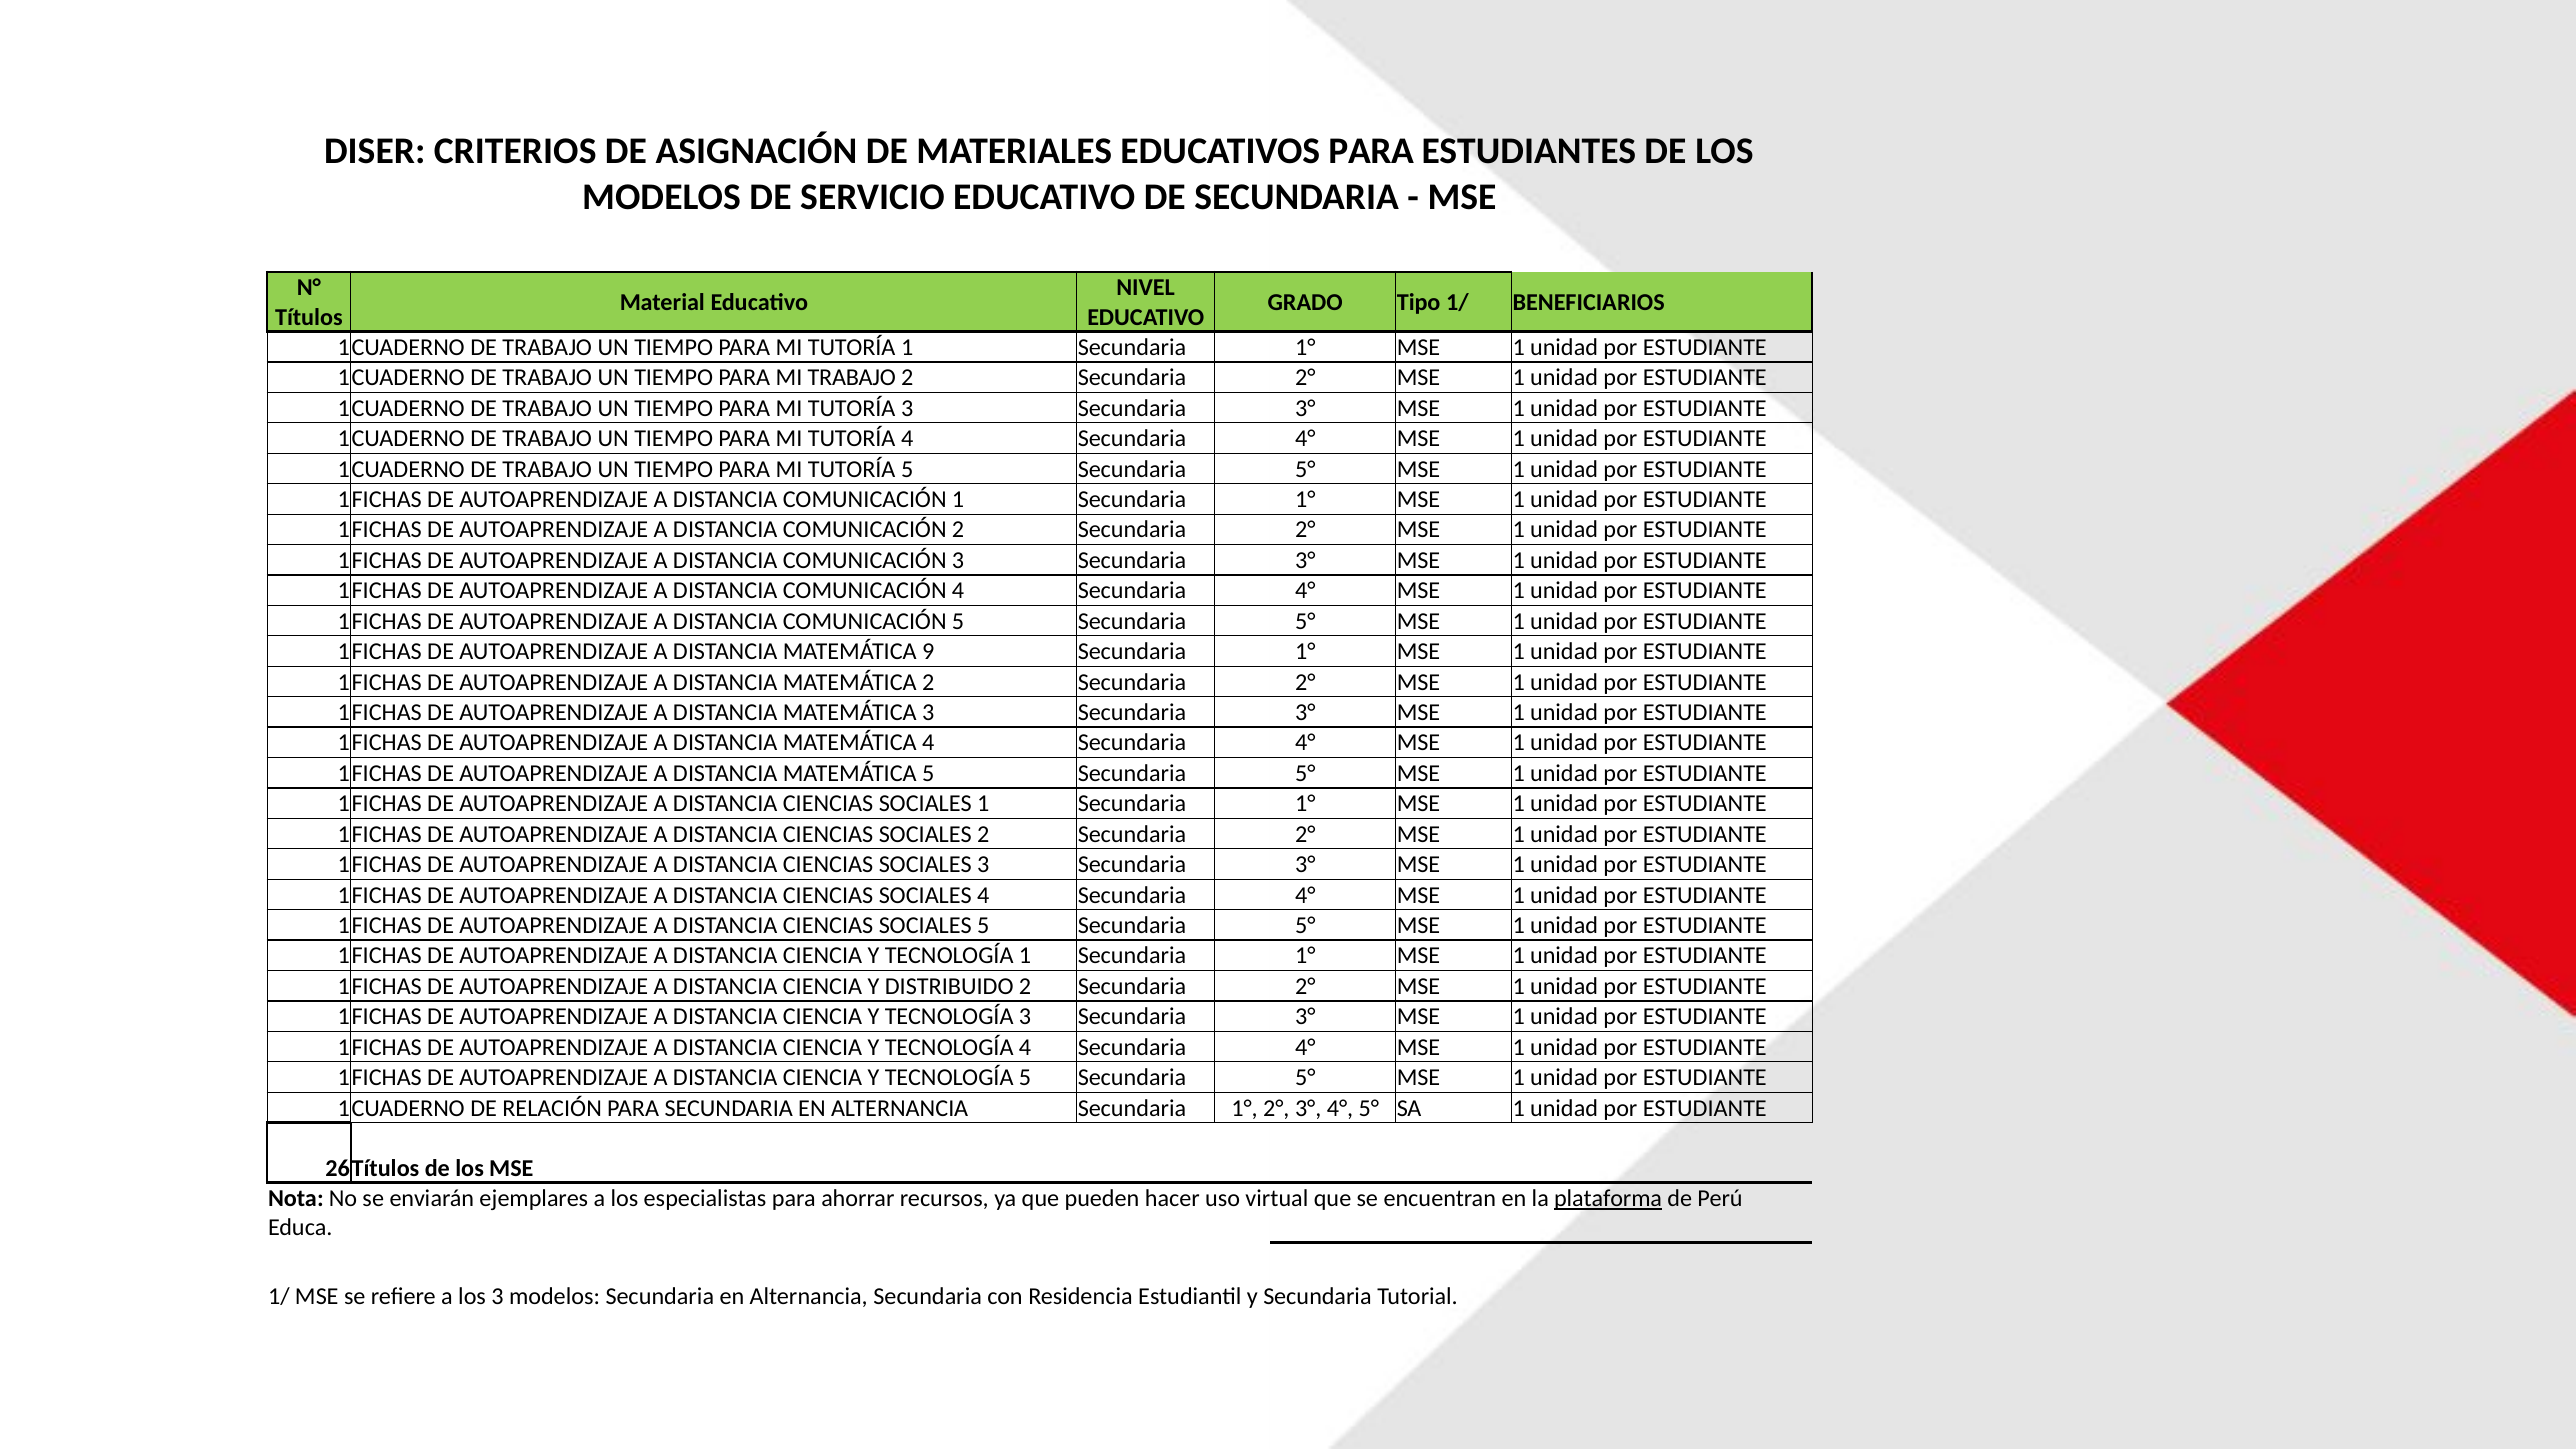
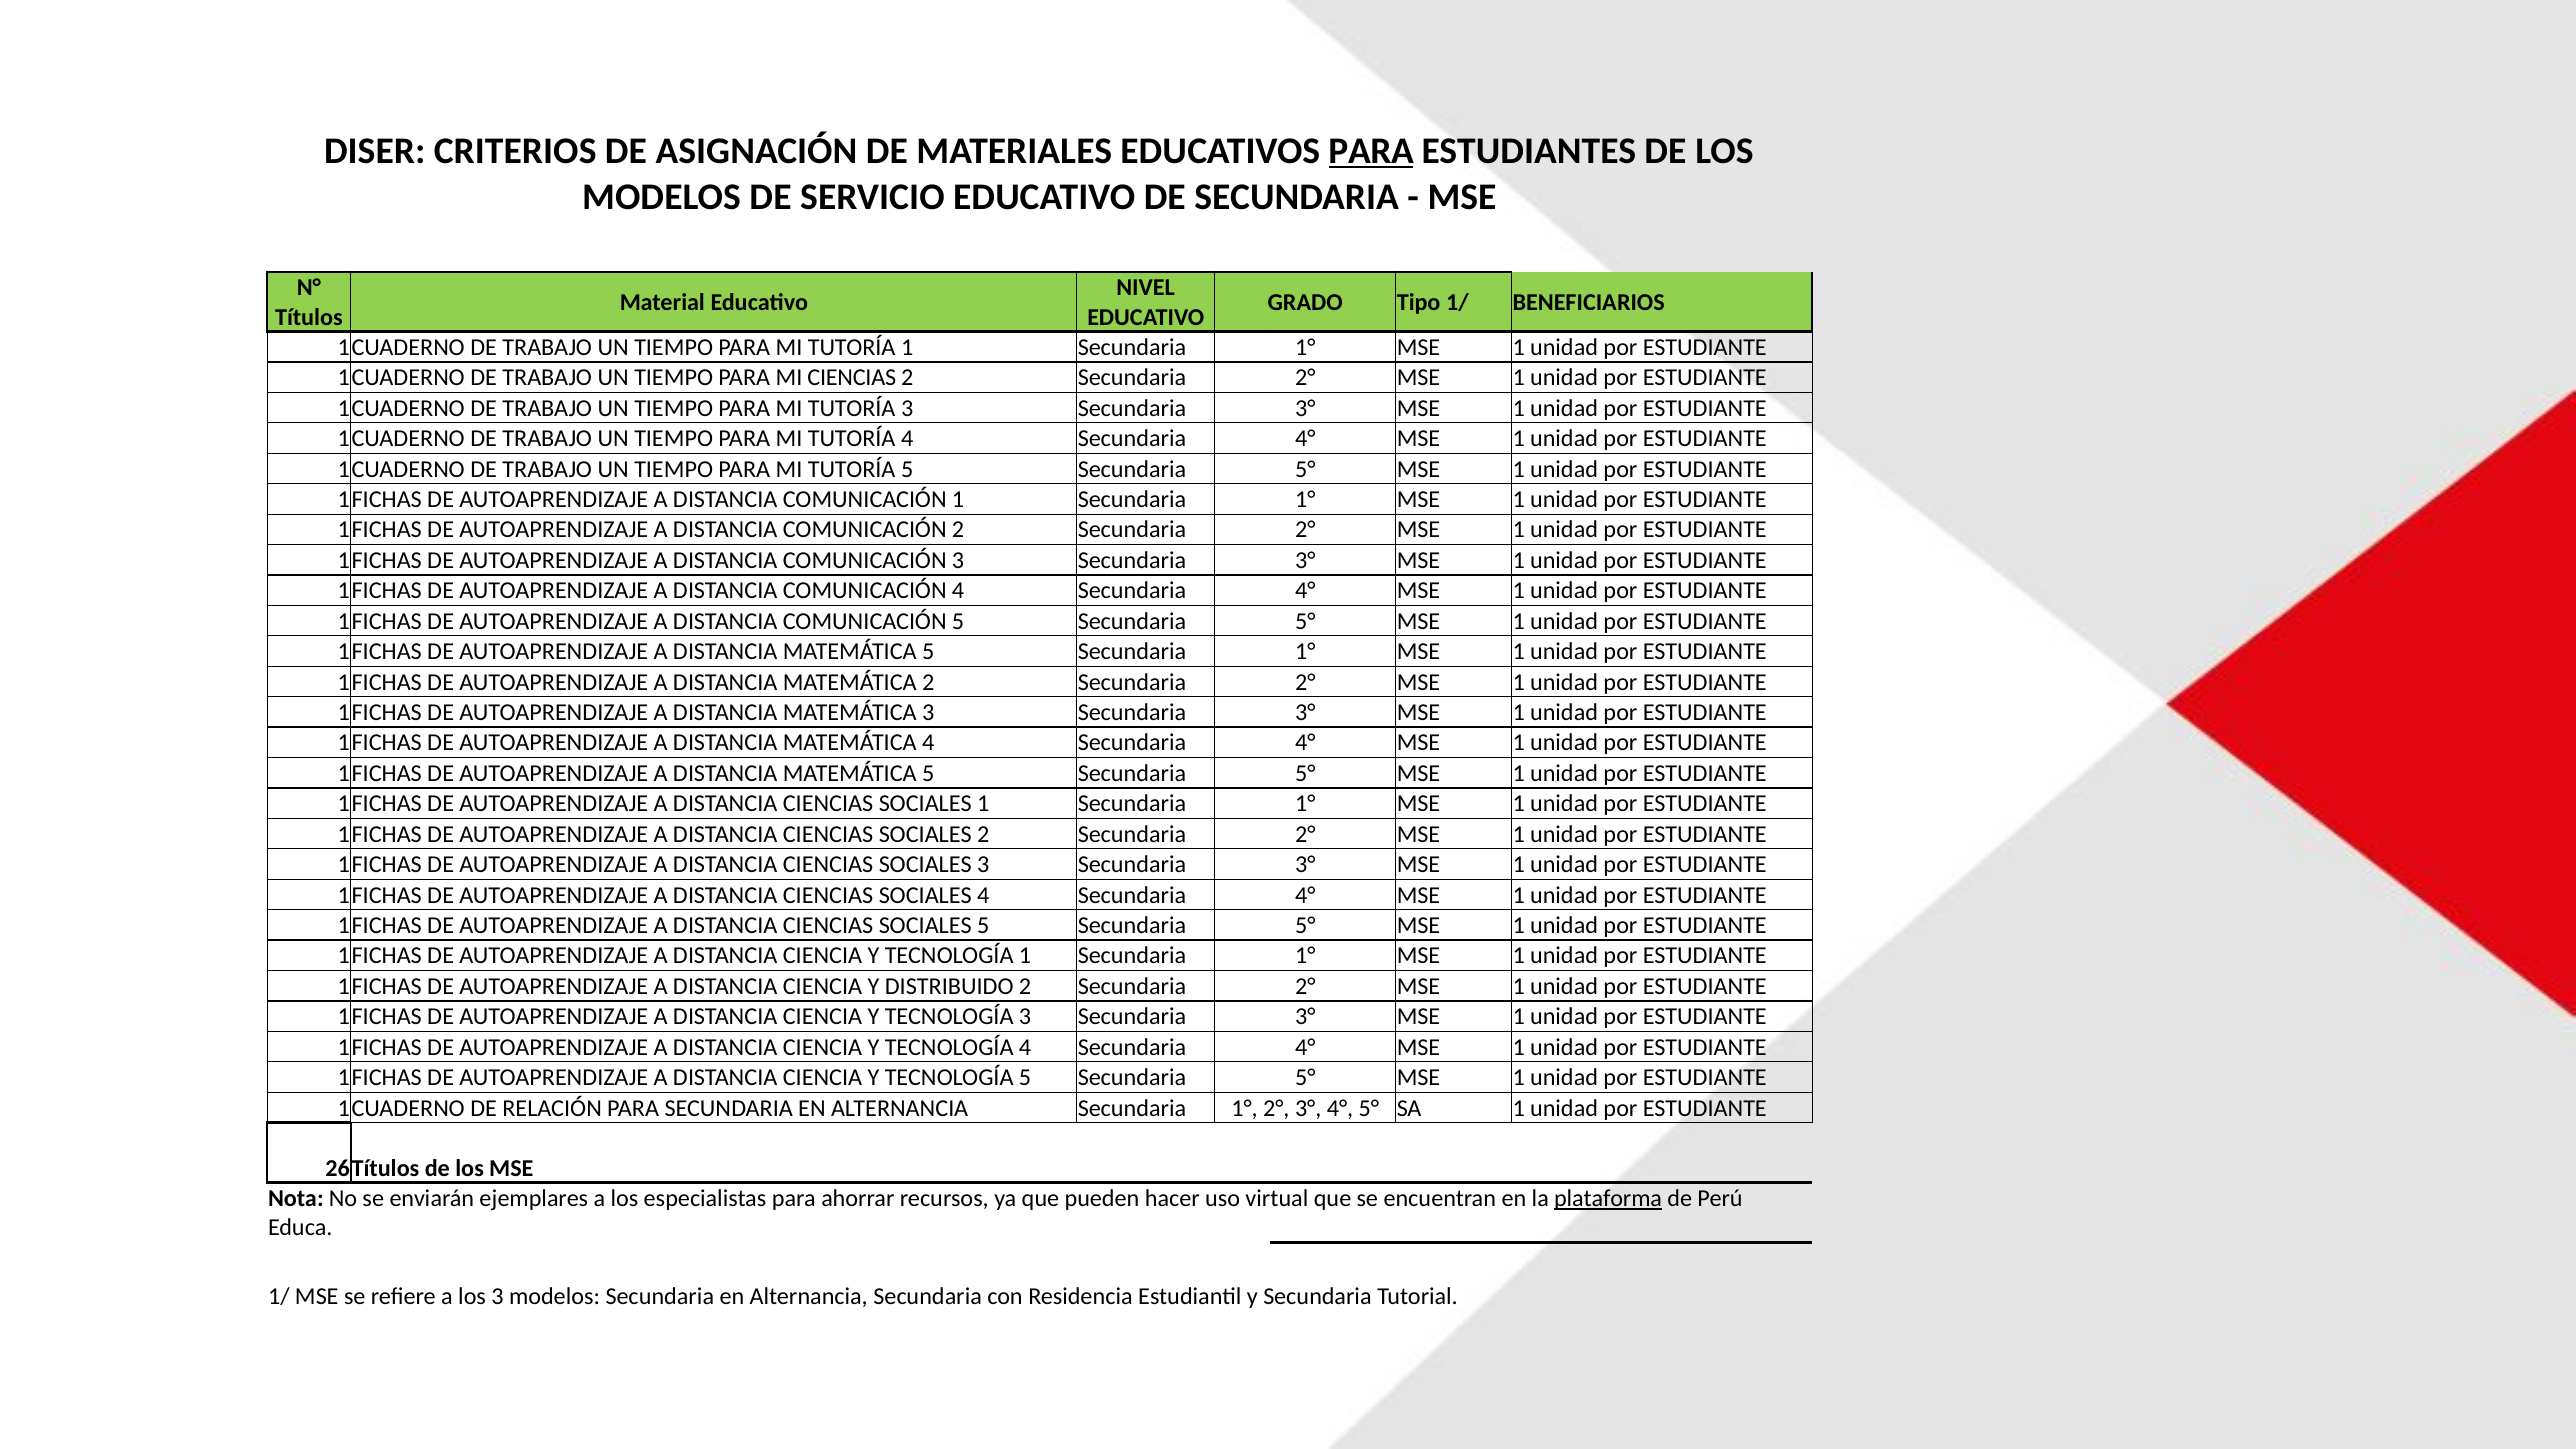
PARA at (1371, 151) underline: none -> present
MI TRABAJO: TRABAJO -> CIENCIAS
9 at (928, 652): 9 -> 5
